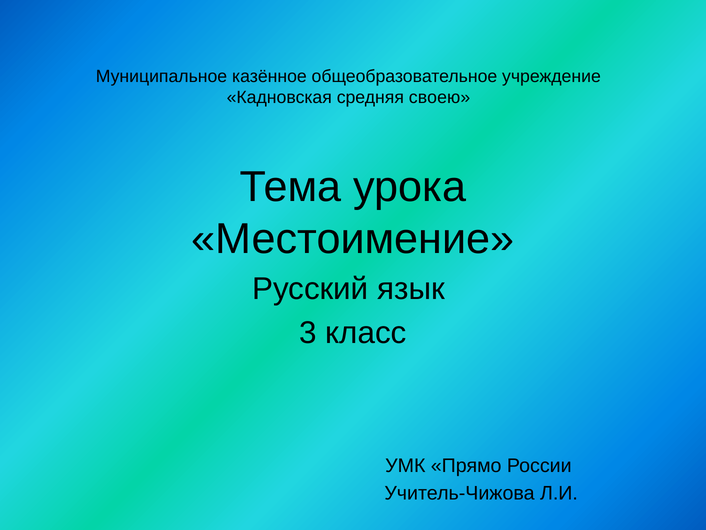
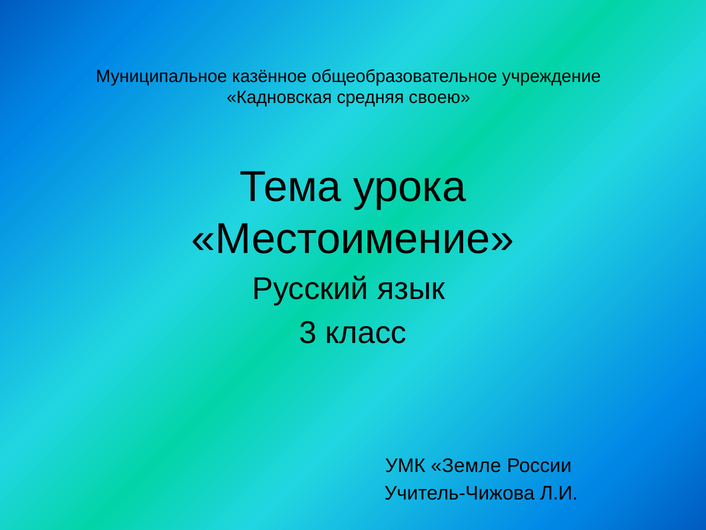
Прямо: Прямо -> Земле
